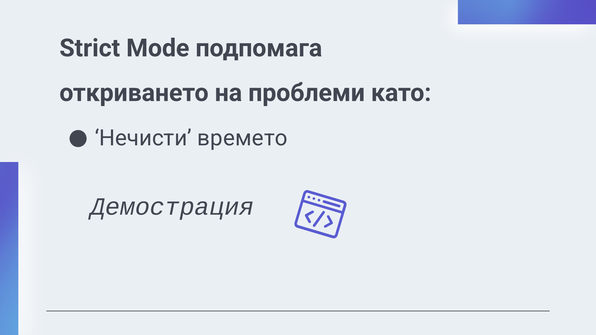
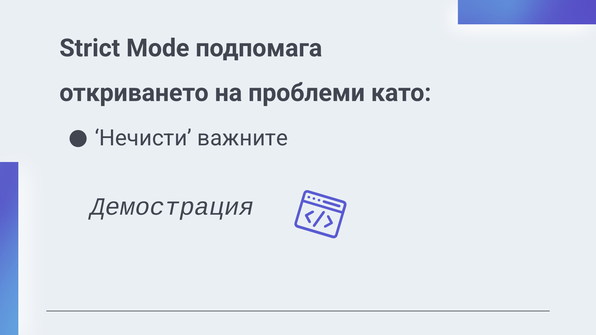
времето: времето -> важните
